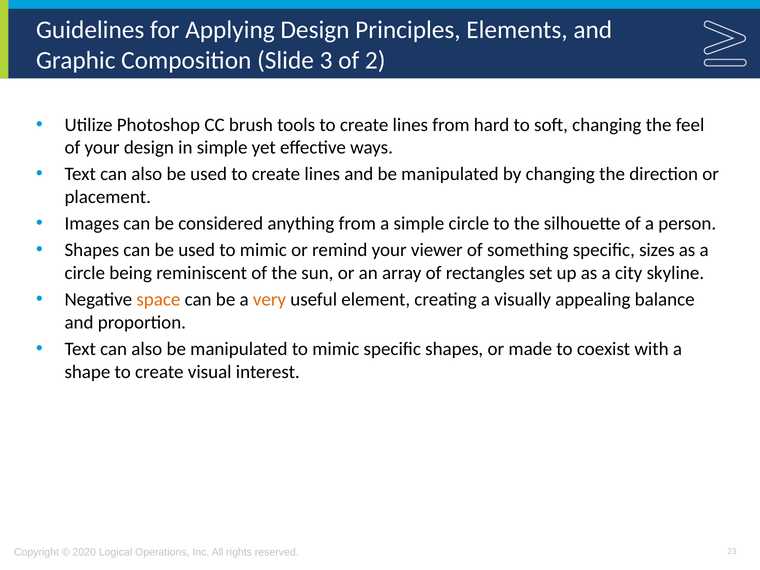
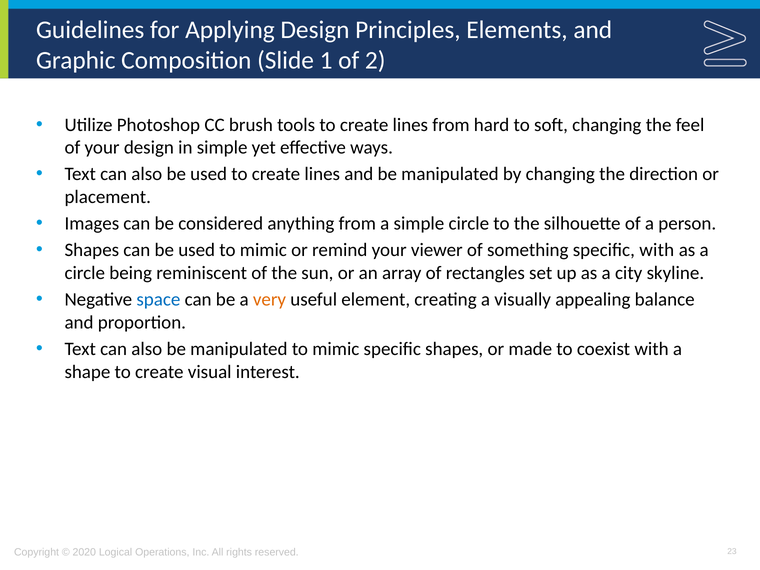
3: 3 -> 1
specific sizes: sizes -> with
space colour: orange -> blue
